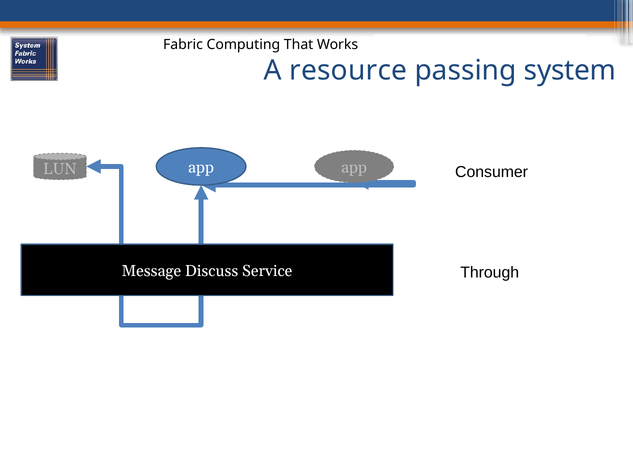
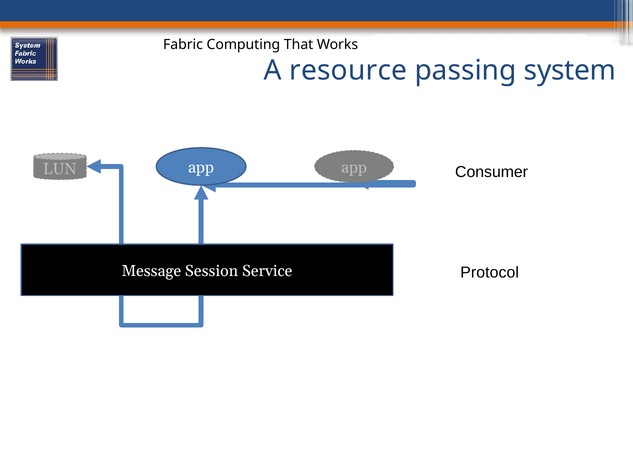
Through: Through -> Protocol
Discuss: Discuss -> Session
